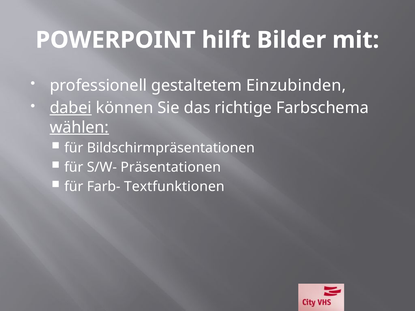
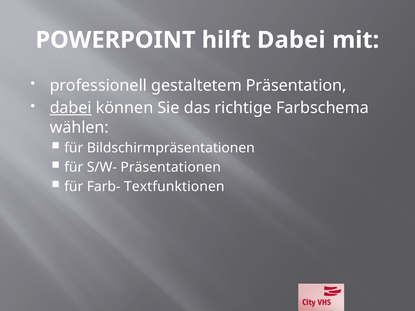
hilft Bilder: Bilder -> Dabei
Einzubinden: Einzubinden -> Präsentation
wählen underline: present -> none
